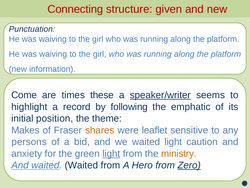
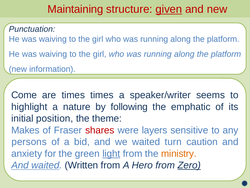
Connecting: Connecting -> Maintaining
given underline: none -> present
times these: these -> times
speaker/writer underline: present -> none
record: record -> nature
shares colour: orange -> red
leaflet: leaflet -> layers
waited light: light -> turn
waited Waited: Waited -> Written
